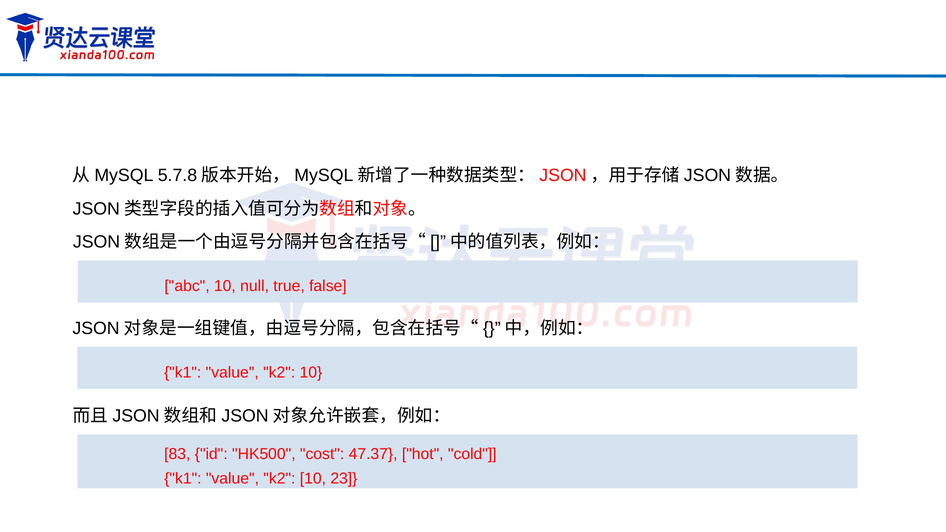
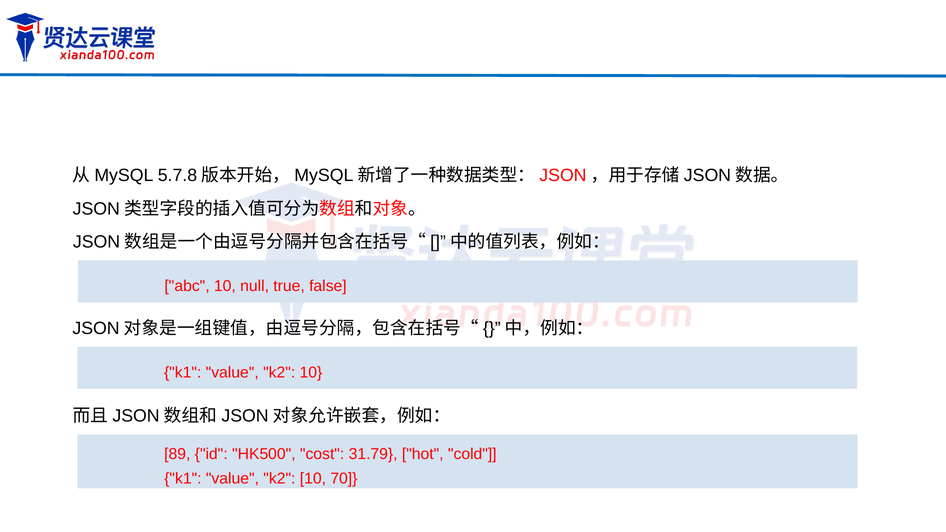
83: 83 -> 89
47.37: 47.37 -> 31.79
23: 23 -> 70
